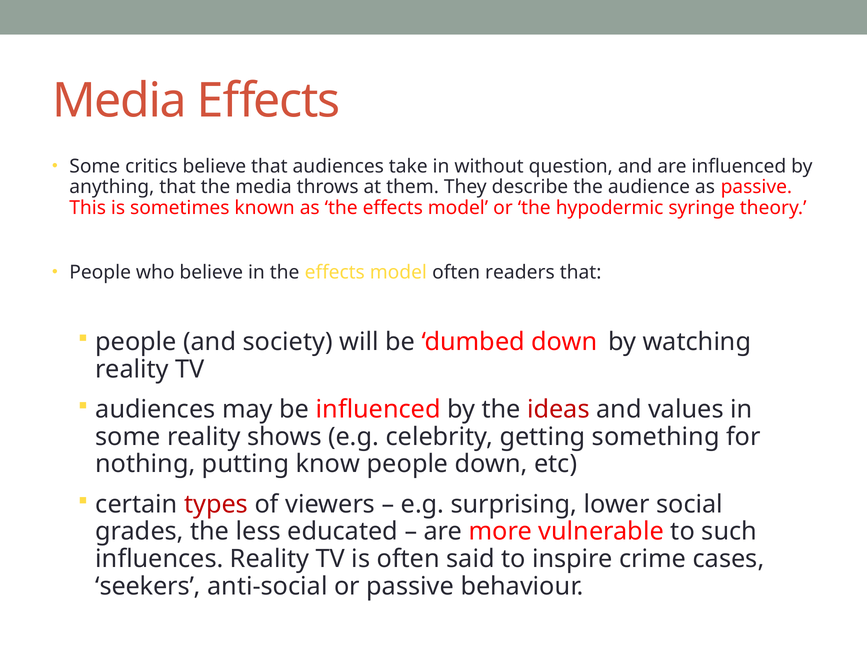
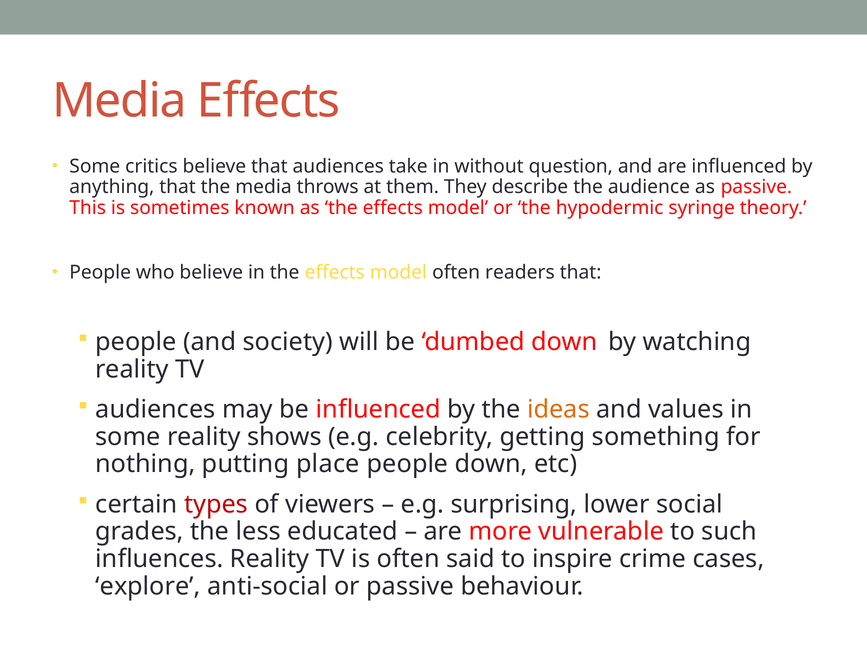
ideas colour: red -> orange
know: know -> place
seekers: seekers -> explore
